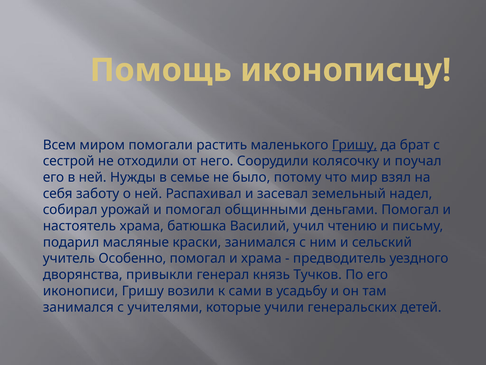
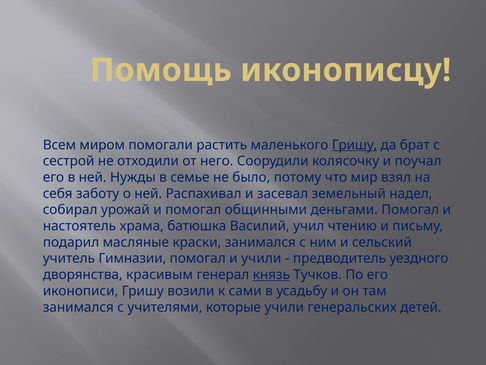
Особенно: Особенно -> Гимназии
и храма: храма -> учили
привыкли: привыкли -> красивым
князь underline: none -> present
